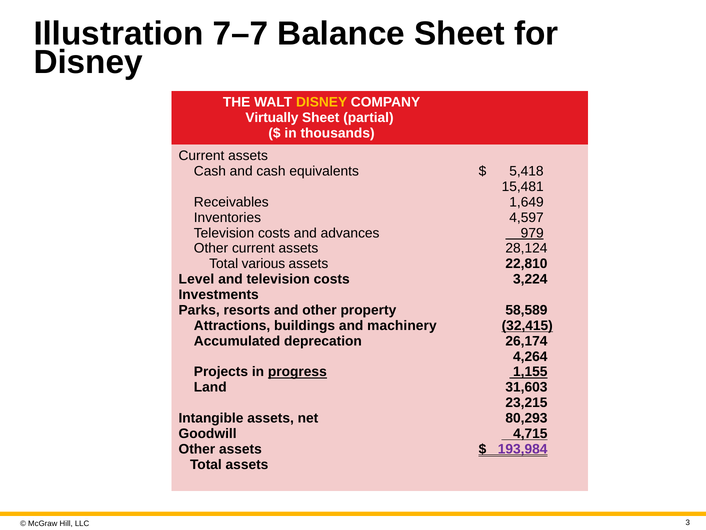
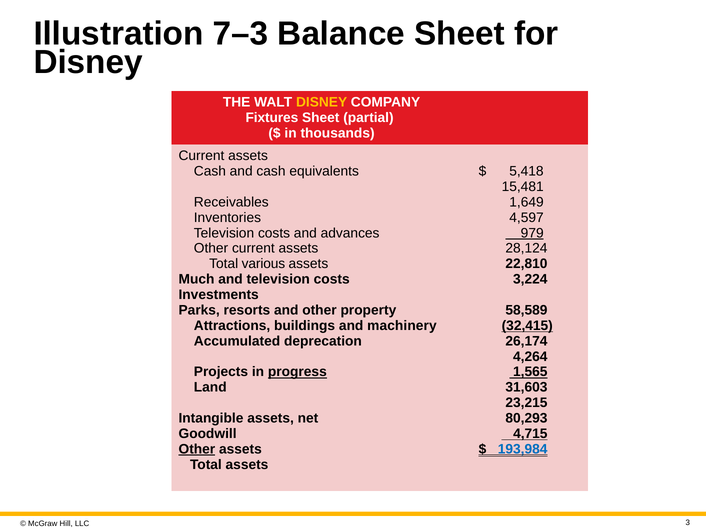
7–7: 7–7 -> 7–3
Virtually: Virtually -> Fixtures
Level: Level -> Much
1,155: 1,155 -> 1,565
Other at (197, 449) underline: none -> present
193,984 colour: purple -> blue
